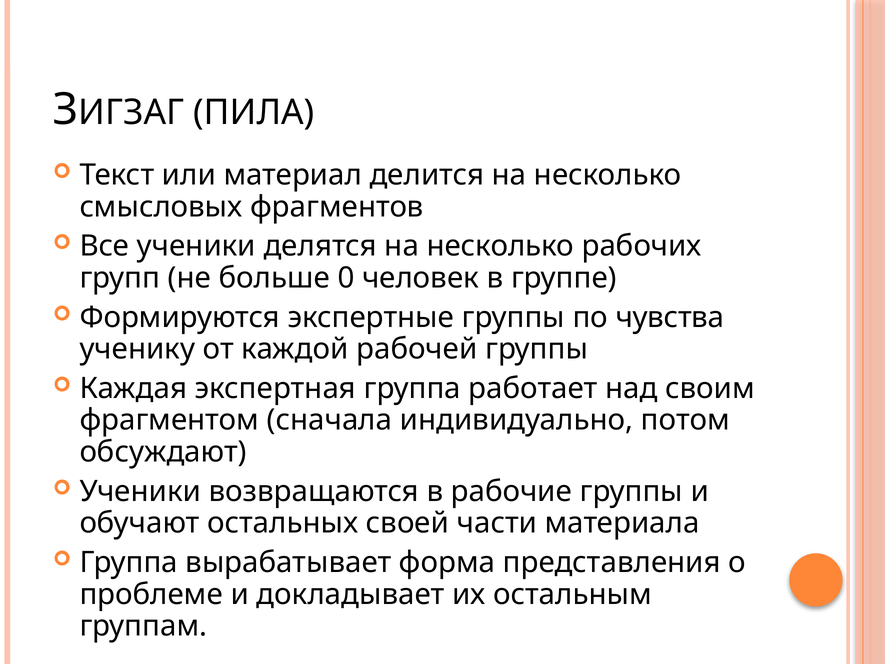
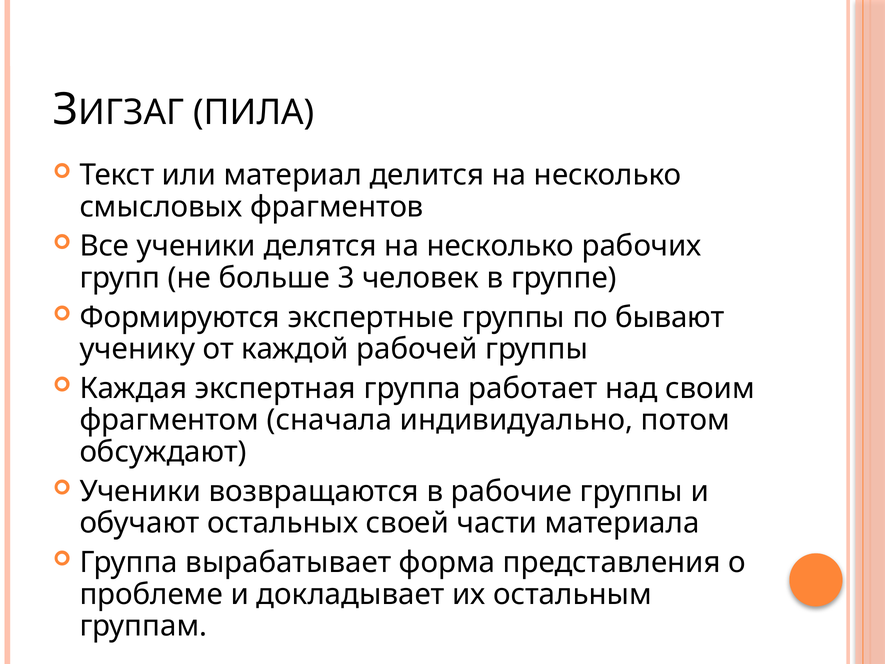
0: 0 -> 3
чувства: чувства -> бывают
